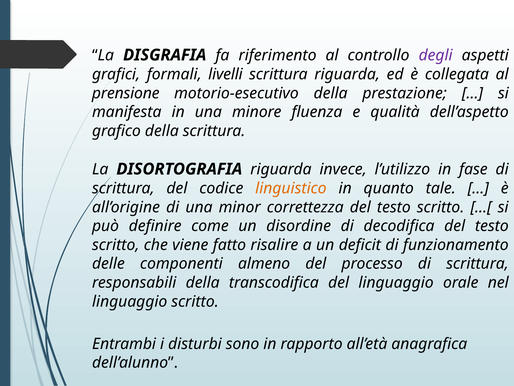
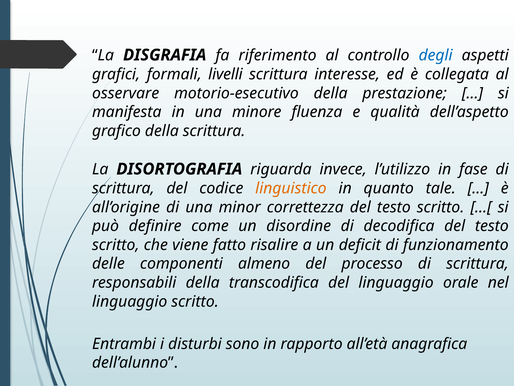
degli colour: purple -> blue
scrittura riguarda: riguarda -> interesse
prensione: prensione -> osservare
